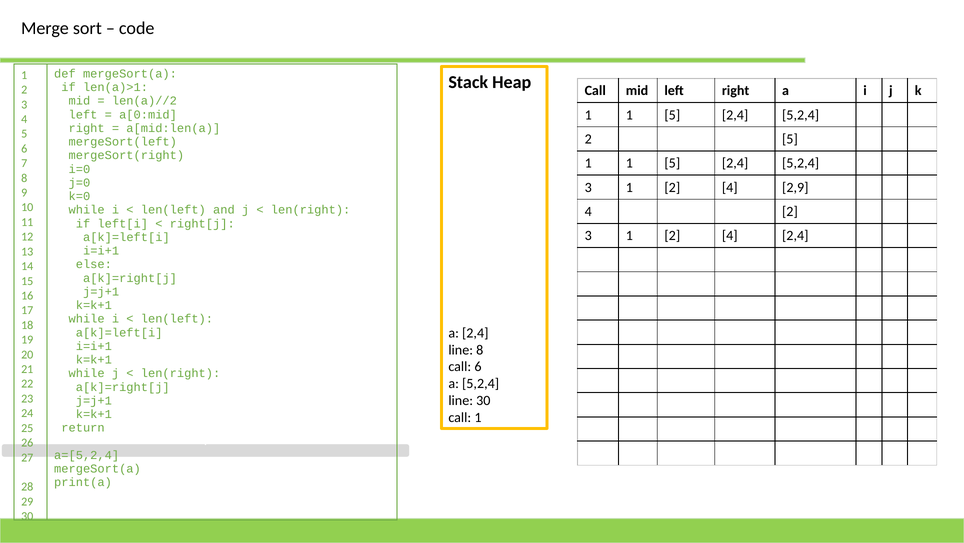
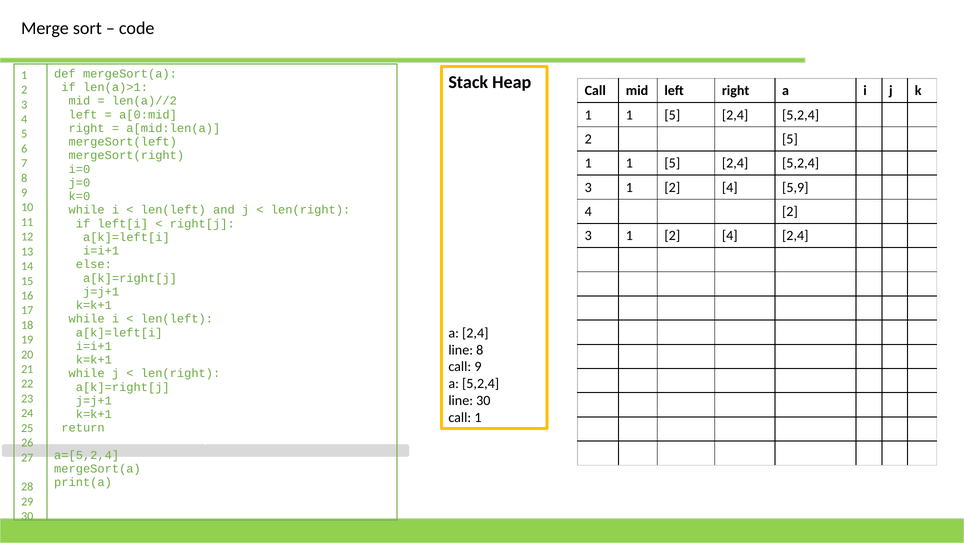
2,9: 2,9 -> 5,9
call 6: 6 -> 9
